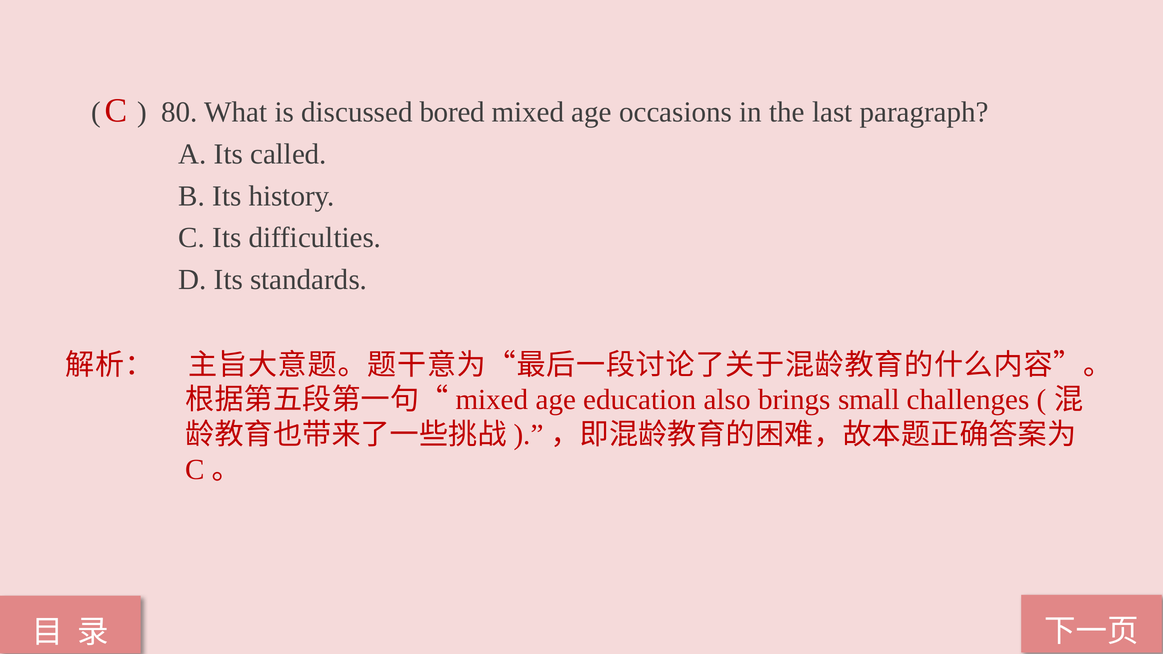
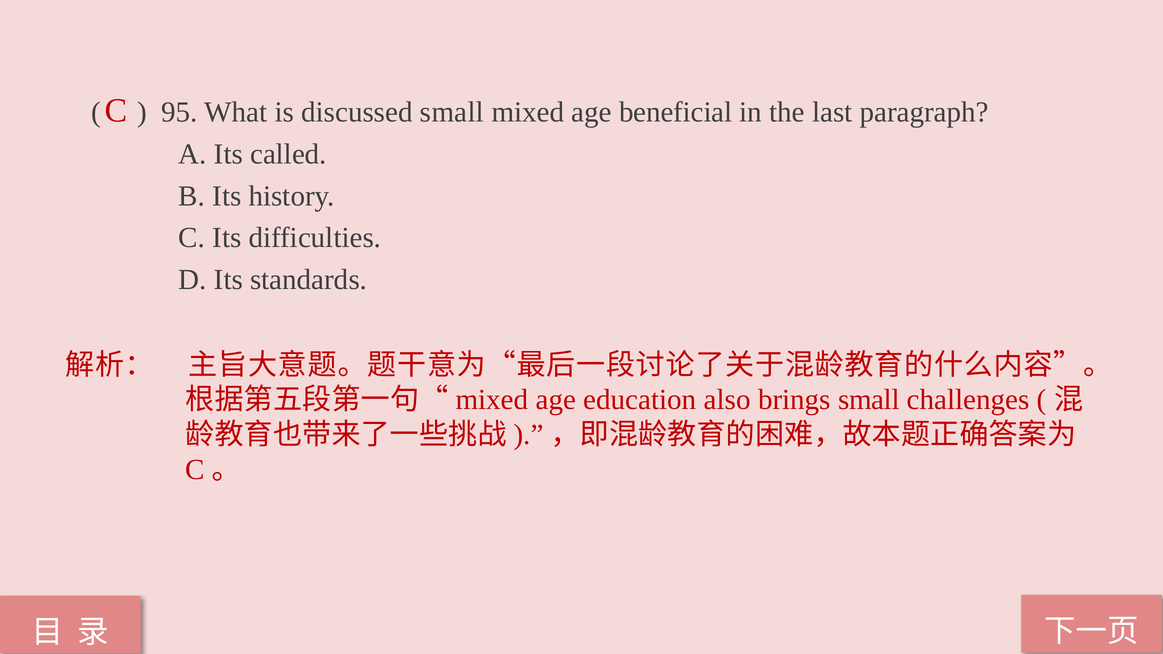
80: 80 -> 95
discussed bored: bored -> small
occasions: occasions -> beneficial
